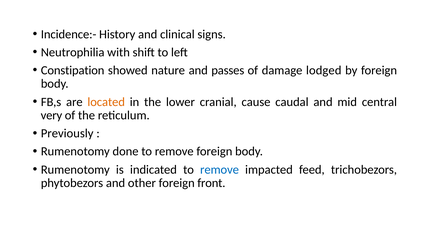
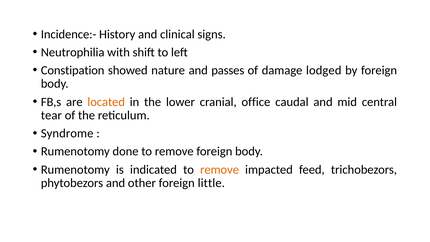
cause: cause -> office
very: very -> tear
Previously: Previously -> Syndrome
remove at (220, 169) colour: blue -> orange
front: front -> little
